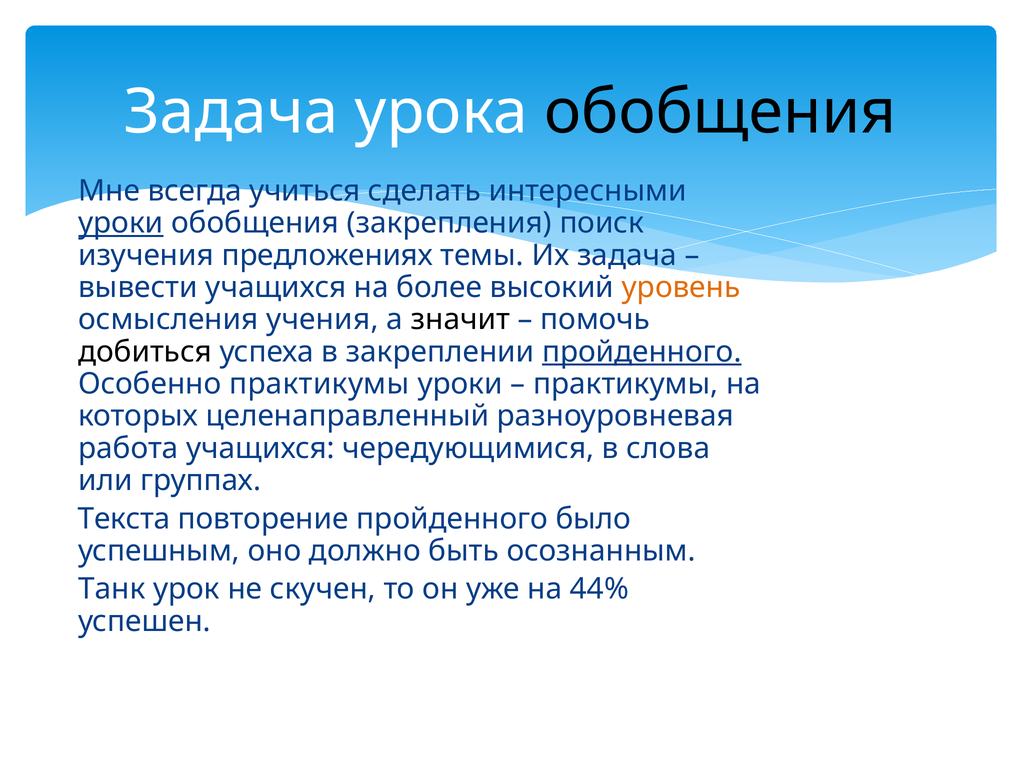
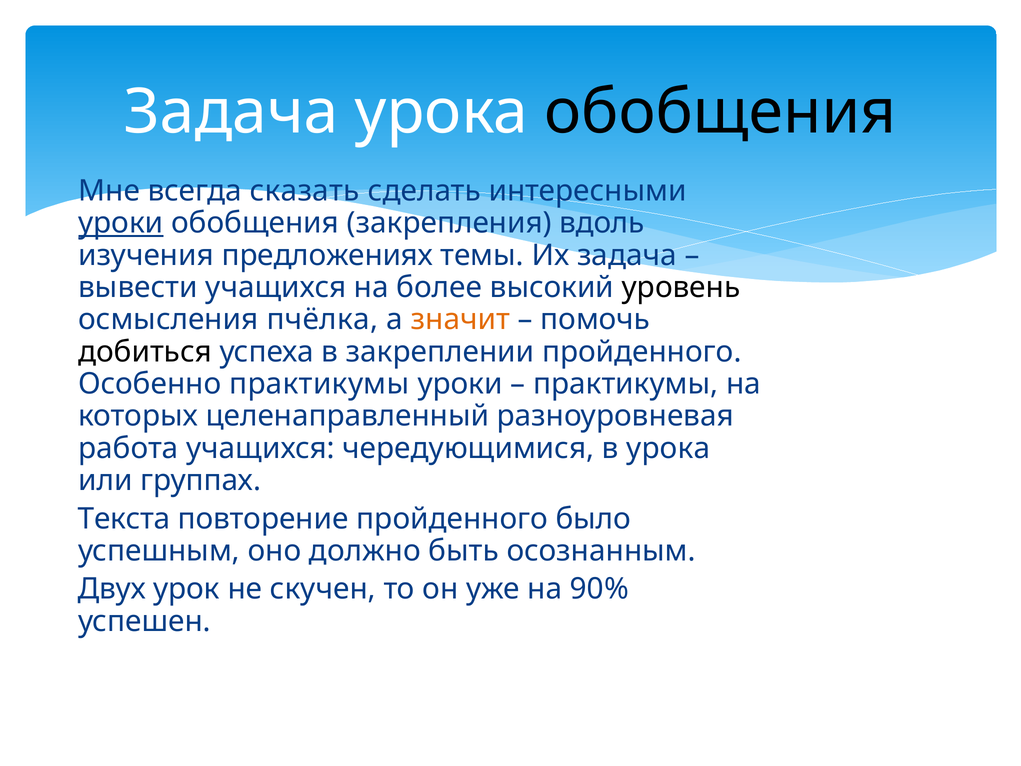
учиться: учиться -> сказать
поиск: поиск -> вдоль
уровень colour: orange -> black
учения: учения -> пчёлка
значит colour: black -> orange
пройденного at (642, 352) underline: present -> none
в слова: слова -> урока
Танк: Танк -> Двух
44%: 44% -> 90%
